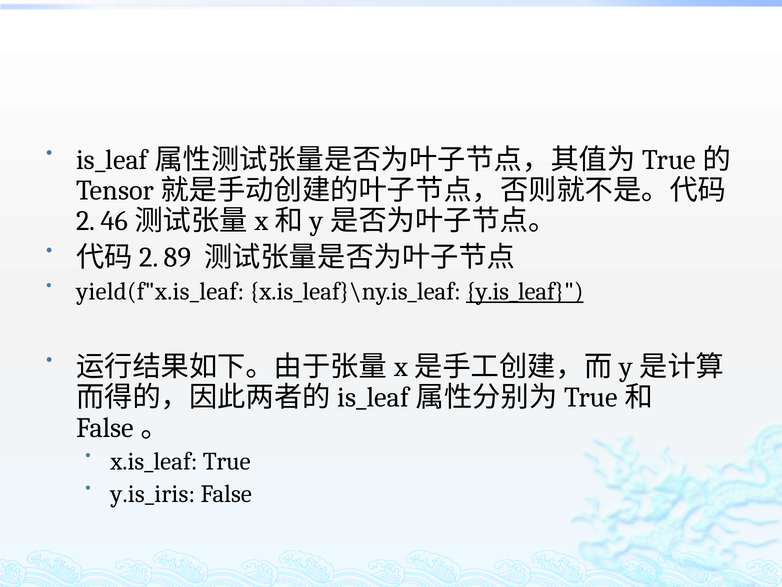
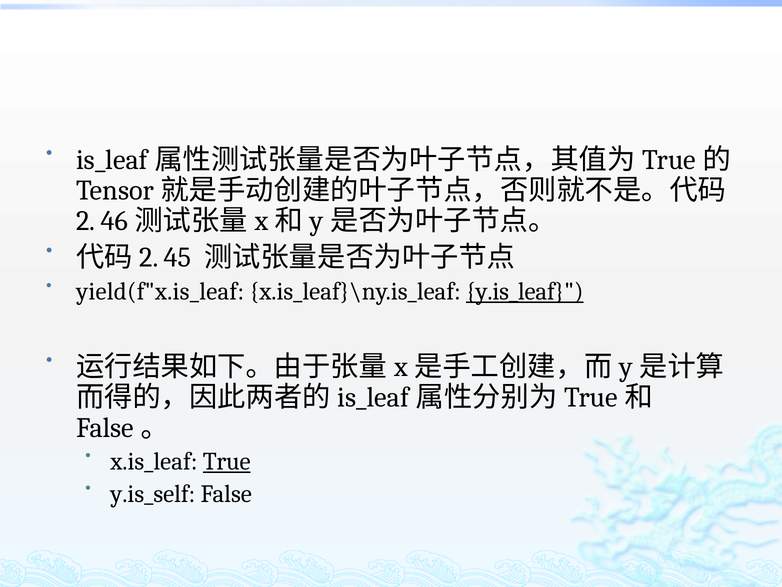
89: 89 -> 45
True underline: none -> present
y.is_iris: y.is_iris -> y.is_self
